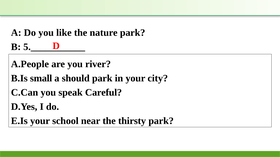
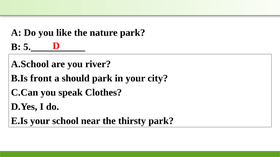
A.People: A.People -> A.School
small: small -> front
Careful: Careful -> Clothes
